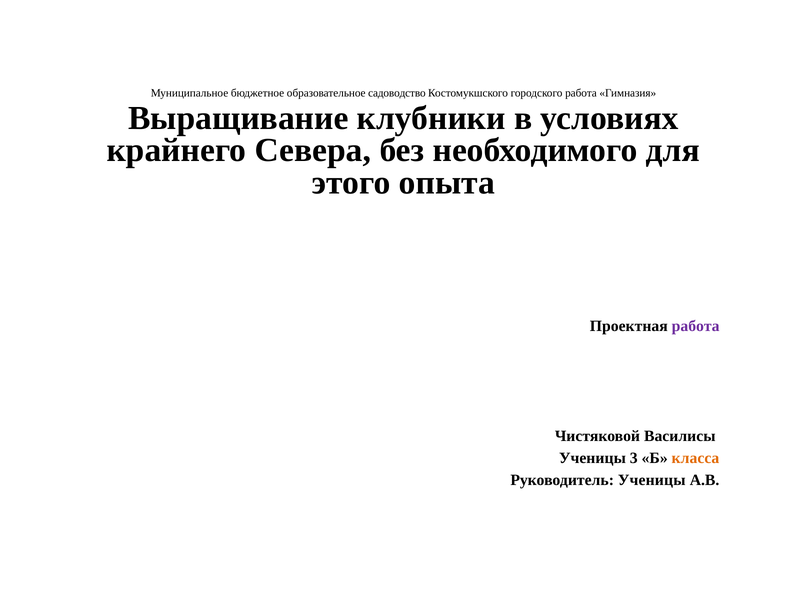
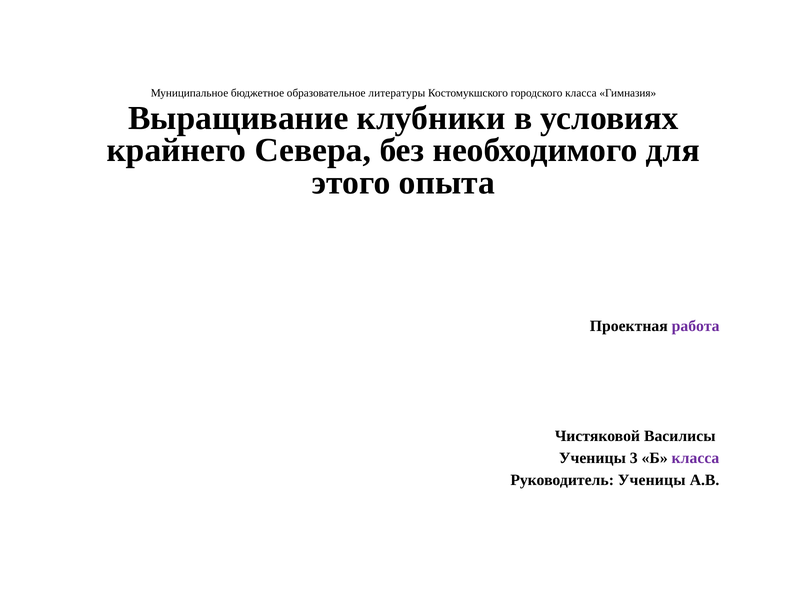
садоводство: садоводство -> литературы
городского работа: работа -> класса
класса at (695, 458) colour: orange -> purple
